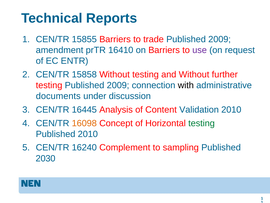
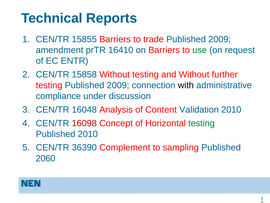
use colour: purple -> green
documents: documents -> compliance
16445: 16445 -> 16048
16098 colour: orange -> red
16240: 16240 -> 36390
2030: 2030 -> 2060
